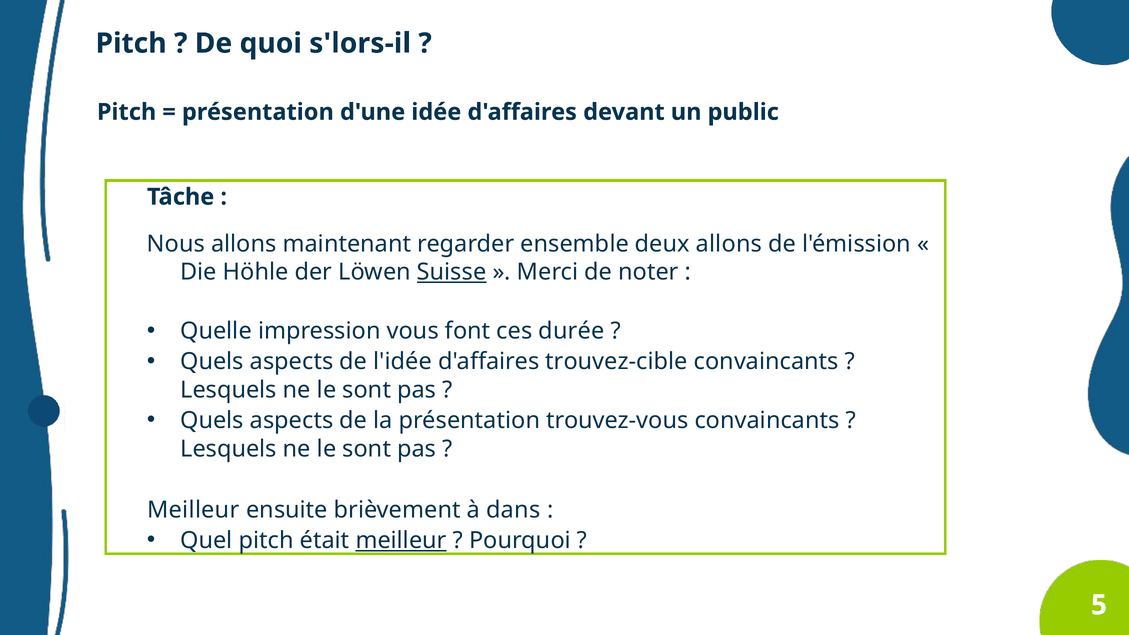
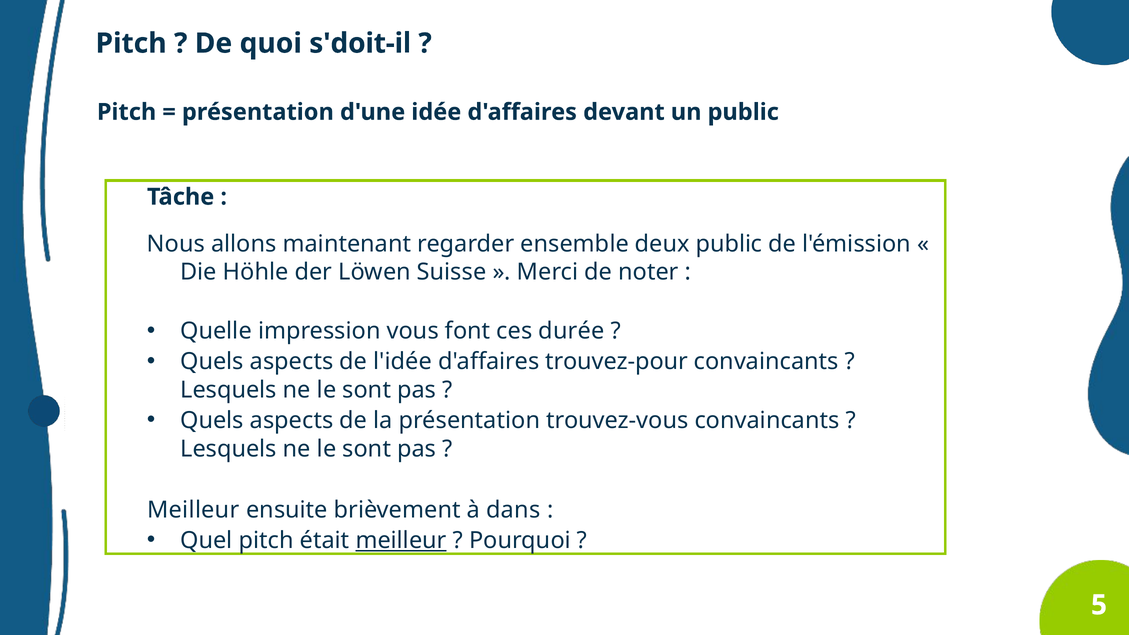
s'lors-il: s'lors-il -> s'doit-il
deux allons: allons -> public
Suisse underline: present -> none
trouvez-cible: trouvez-cible -> trouvez-pour
